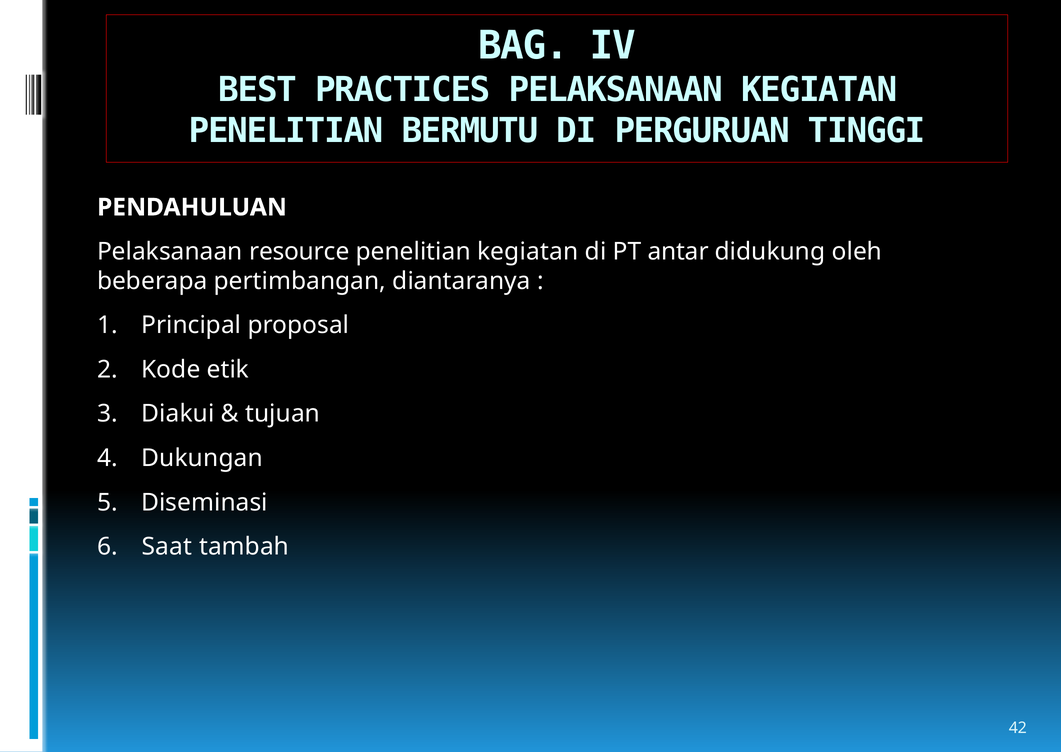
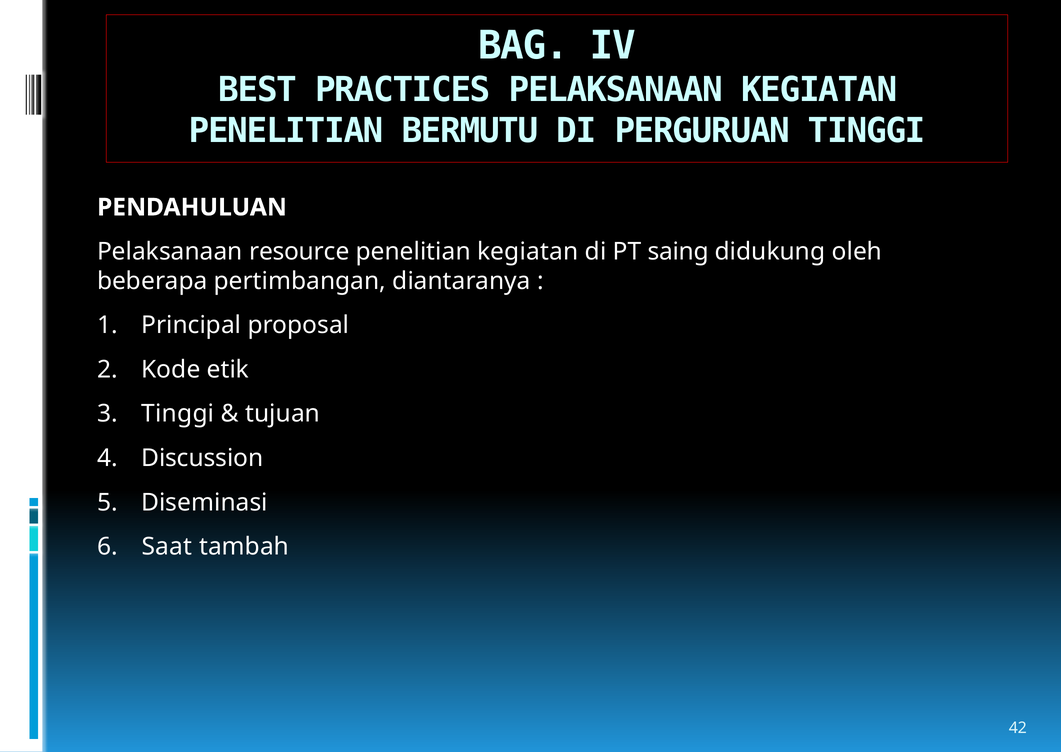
antar: antar -> saing
Diakui at (178, 414): Diakui -> Tinggi
Dukungan: Dukungan -> Discussion
